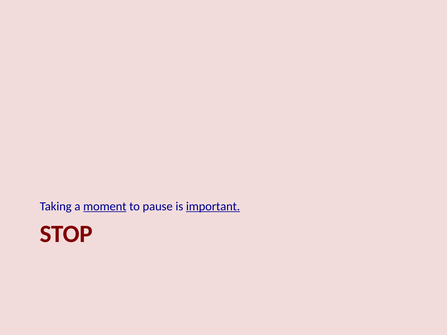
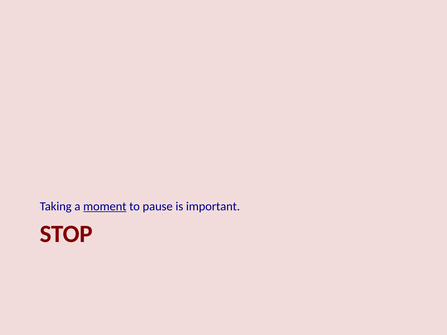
important underline: present -> none
